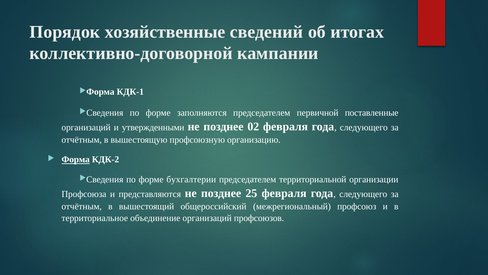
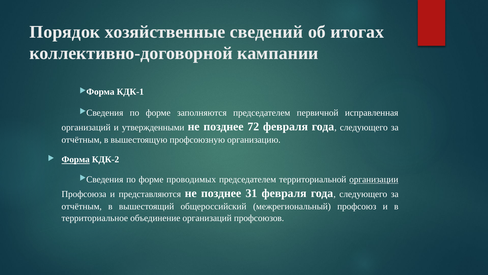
поставленные: поставленные -> исправленная
02: 02 -> 72
бухгалтерии: бухгалтерии -> проводимых
организации underline: none -> present
25: 25 -> 31
